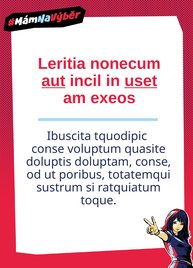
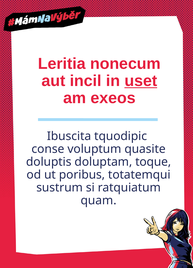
aut underline: present -> none
doluptam conse: conse -> toque
toque: toque -> quam
